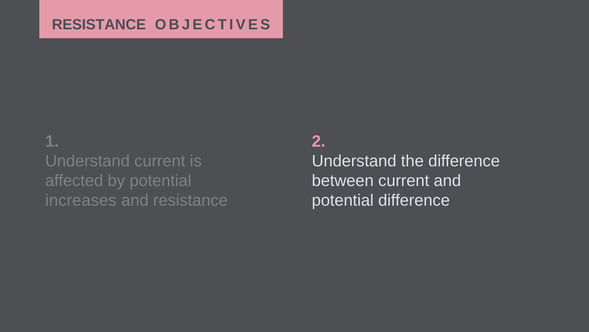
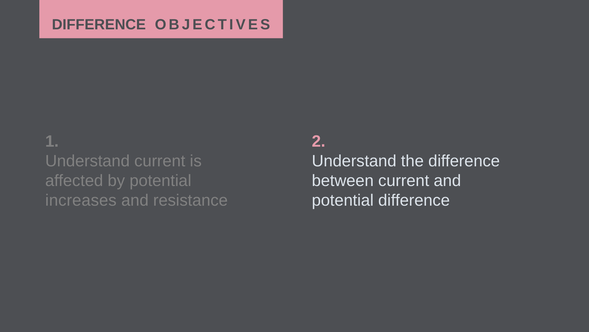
RESISTANCE at (99, 24): RESISTANCE -> DIFFERENCE
